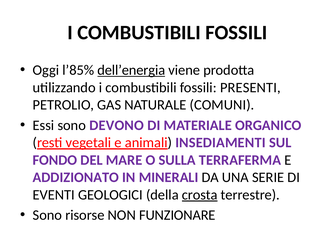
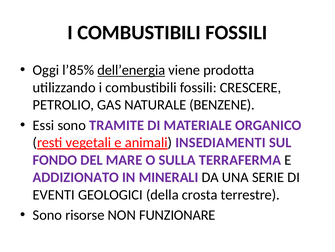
PRESENTI: PRESENTI -> CRESCERE
COMUNI: COMUNI -> BENZENE
DEVONO: DEVONO -> TRAMITE
crosta underline: present -> none
